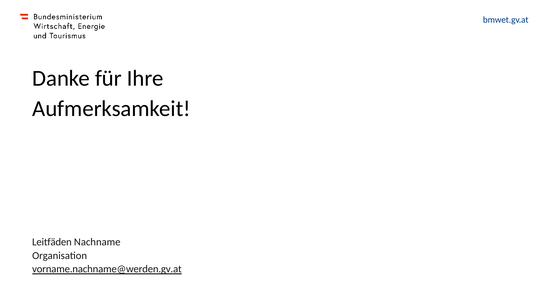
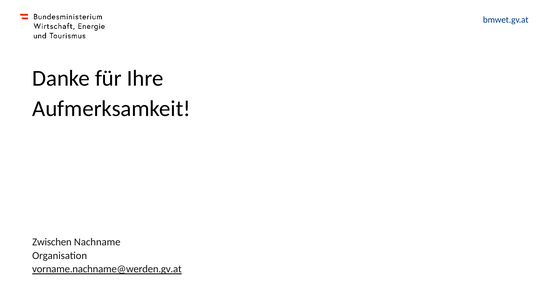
Leitfäden: Leitfäden -> Zwischen
